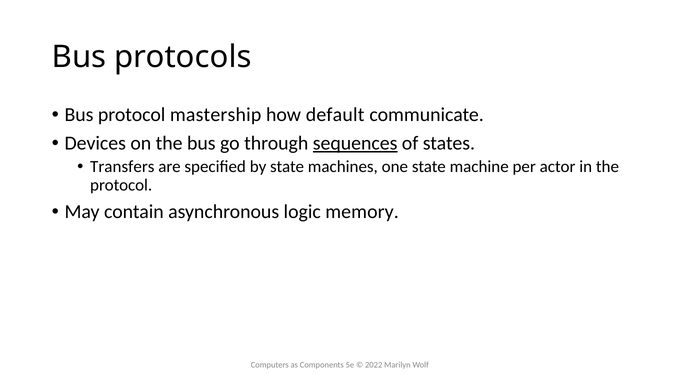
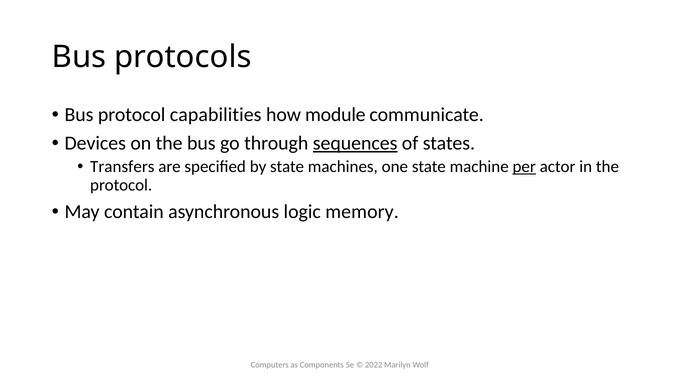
mastership: mastership -> capabilities
default: default -> module
per underline: none -> present
